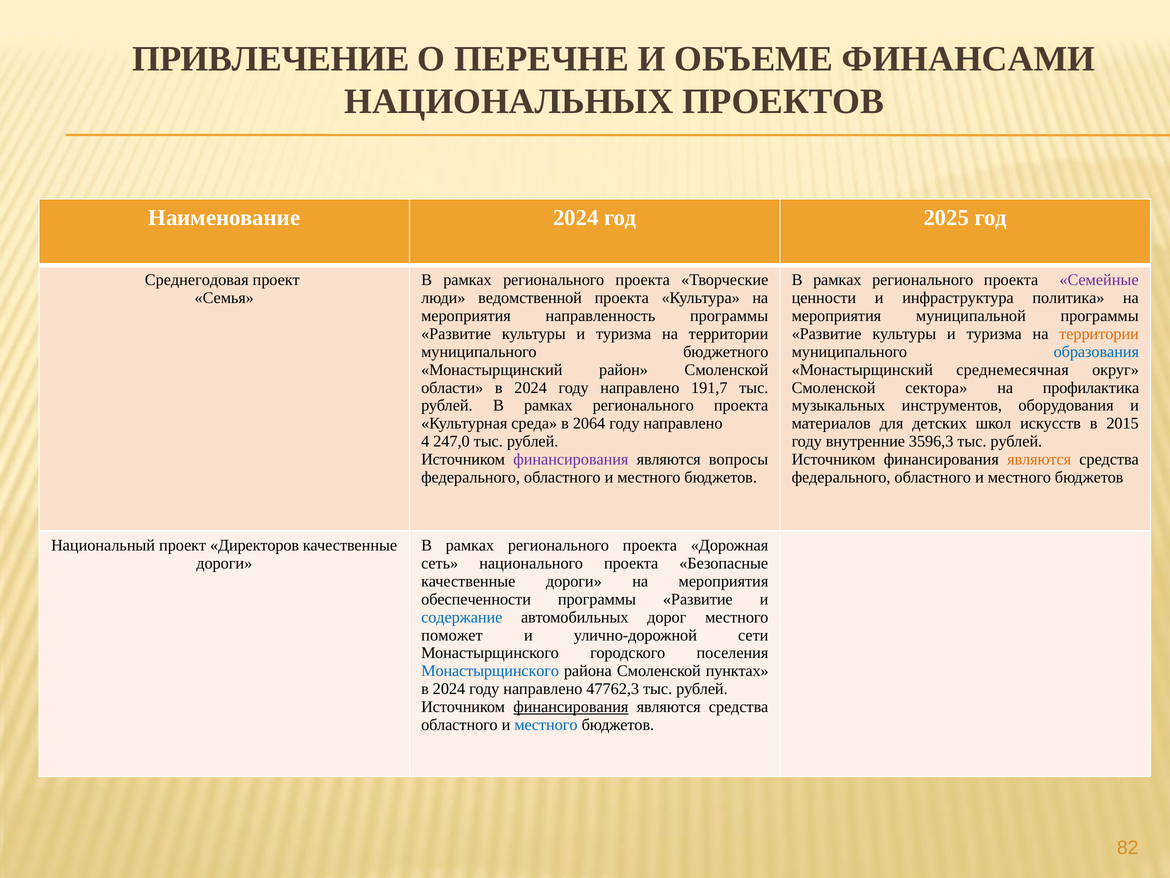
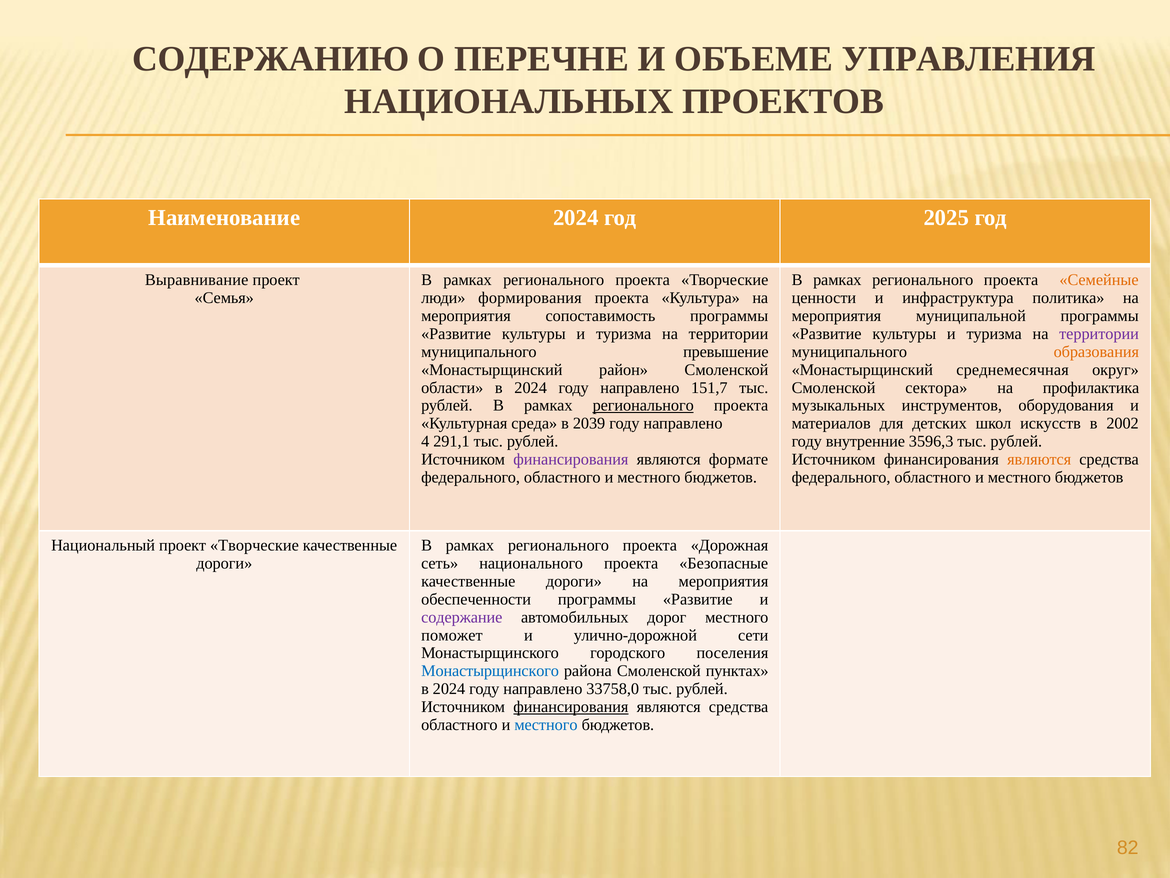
ПРИВЛЕЧЕНИЕ: ПРИВЛЕЧЕНИЕ -> СОДЕРЖАНИЮ
ФИНАНСАМИ: ФИНАНСАМИ -> УПРАВЛЕНИЯ
Среднегодовая: Среднегодовая -> Выравнивание
Семейные colour: purple -> orange
ведомственной: ведомственной -> формирования
направленность: направленность -> сопоставимость
территории at (1099, 334) colour: orange -> purple
бюджетного: бюджетного -> превышение
образования colour: blue -> orange
191,7: 191,7 -> 151,7
регионального at (643, 405) underline: none -> present
2064: 2064 -> 2039
2015: 2015 -> 2002
247,0: 247,0 -> 291,1
вопросы: вопросы -> формате
проект Директоров: Директоров -> Творческие
содержание colour: blue -> purple
47762,3: 47762,3 -> 33758,0
